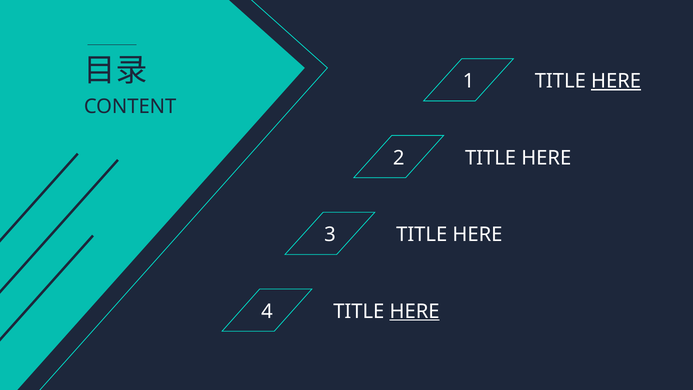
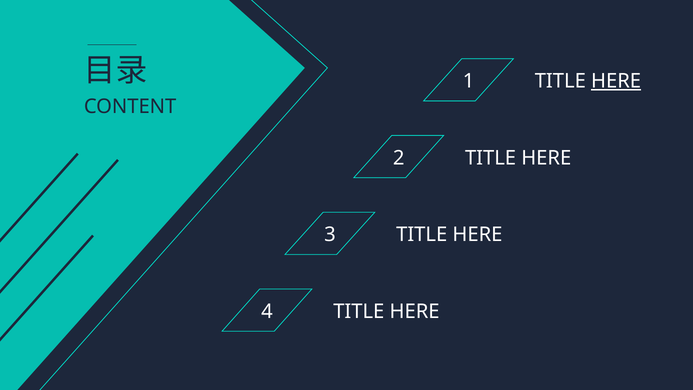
HERE at (415, 311) underline: present -> none
